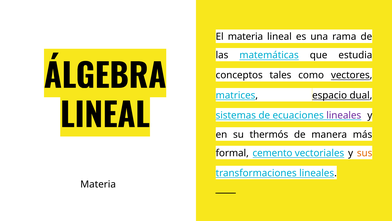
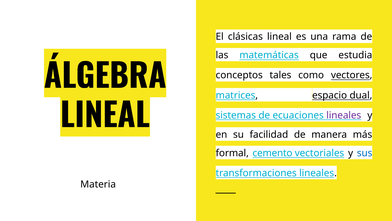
El materia: materia -> clásicas
thermós: thermós -> facilidad
sus colour: orange -> blue
